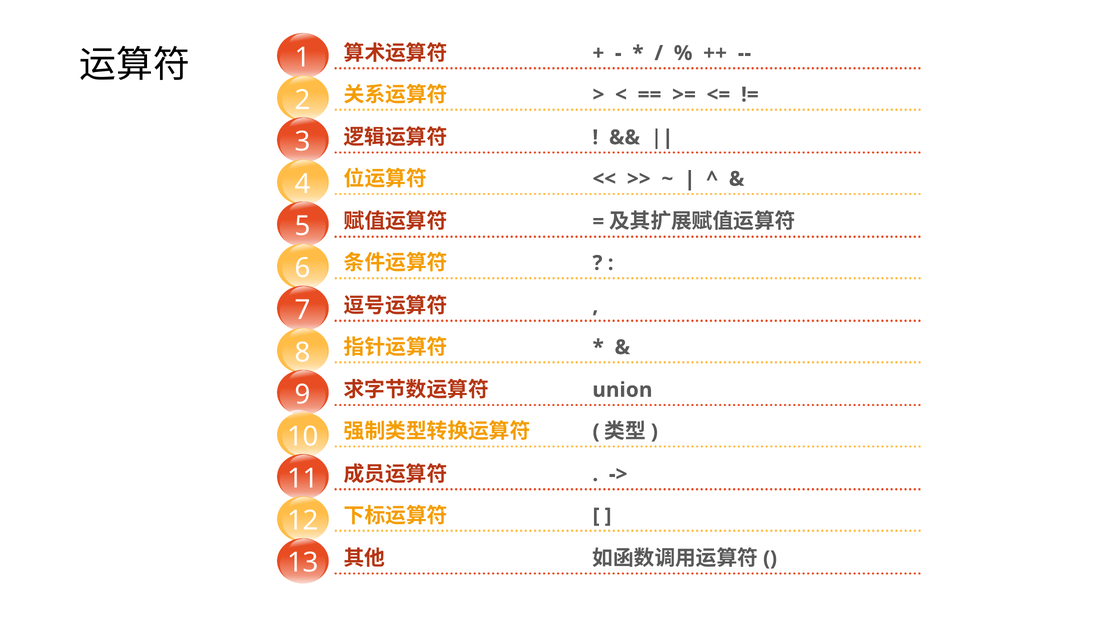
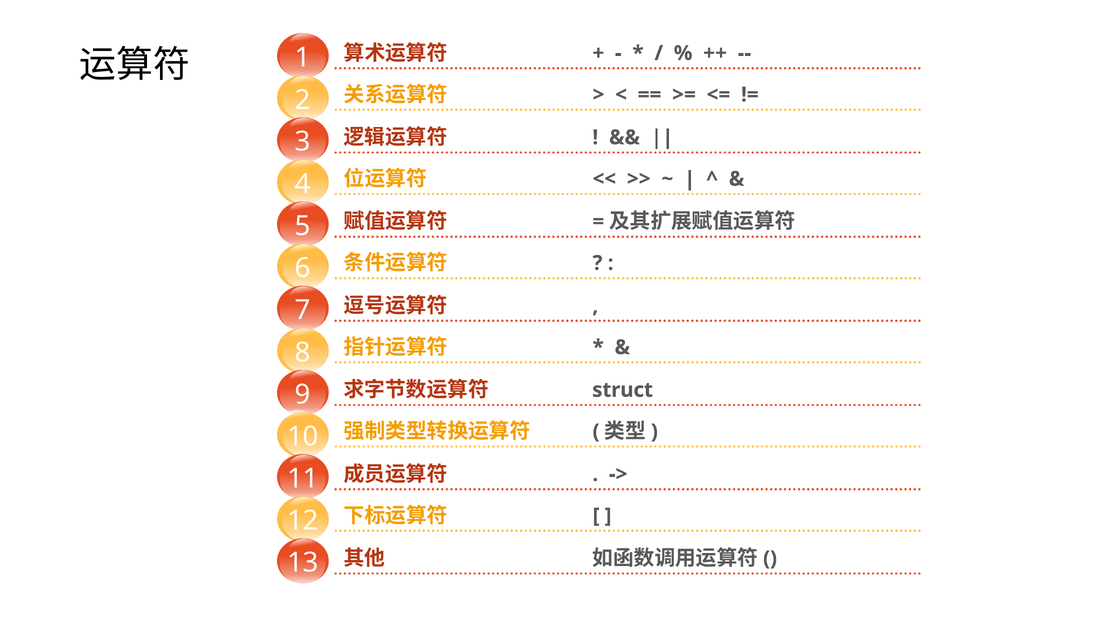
union: union -> struct
